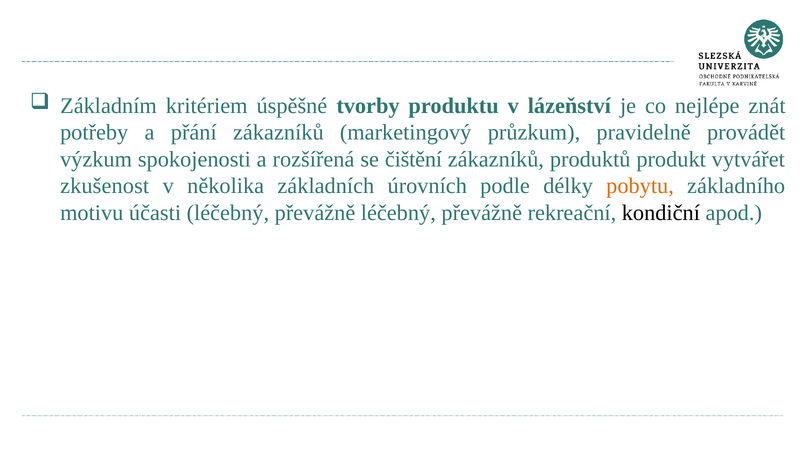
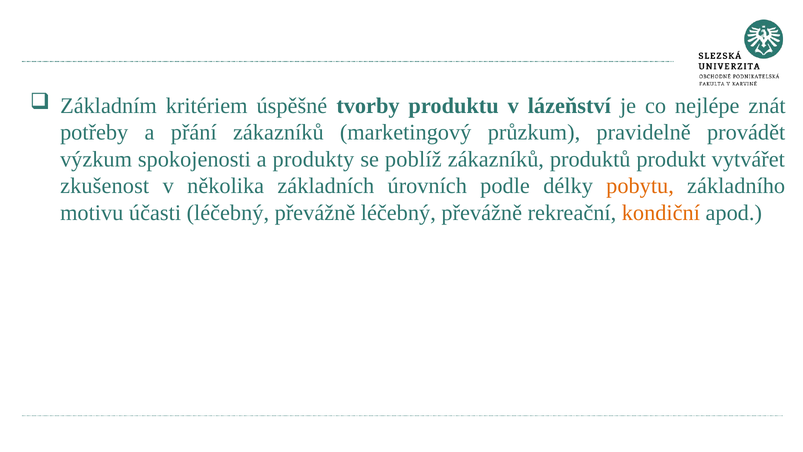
rozšířená: rozšířená -> produkty
čištění: čištění -> poblíž
kondiční colour: black -> orange
